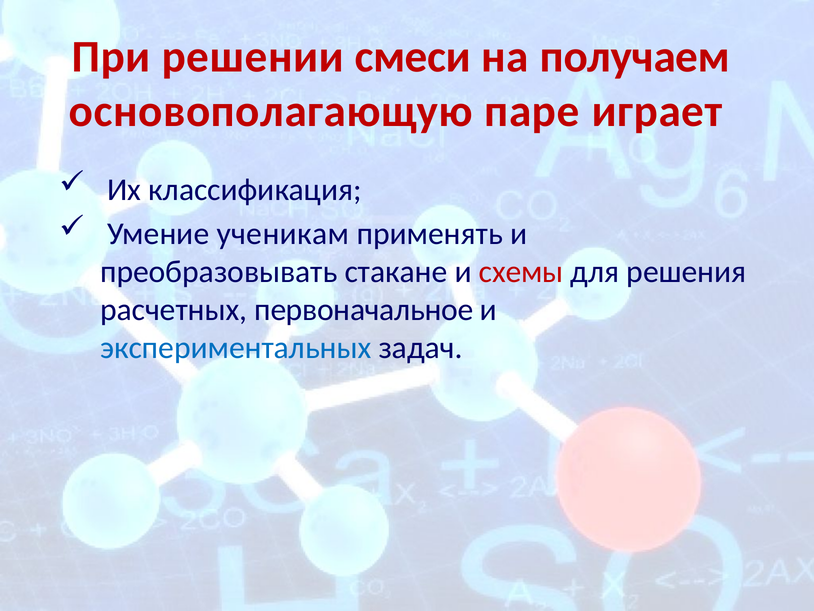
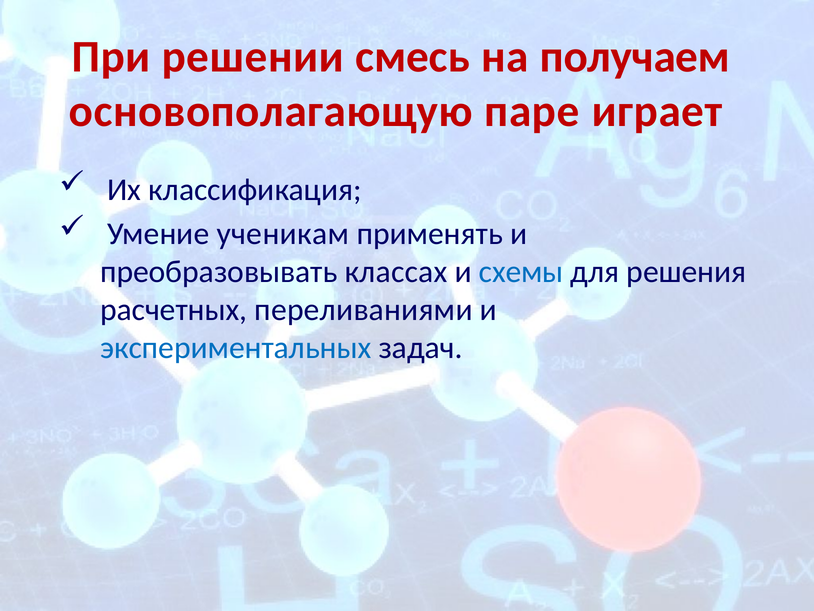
смеси: смеси -> смесь
стакане: стакане -> классах
схемы colour: red -> blue
первоначальное: первоначальное -> переливаниями
